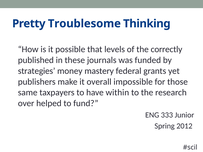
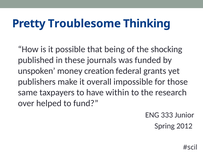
levels: levels -> being
correctly: correctly -> shocking
strategies: strategies -> unspoken
mastery: mastery -> creation
